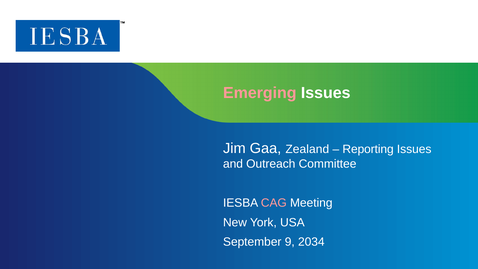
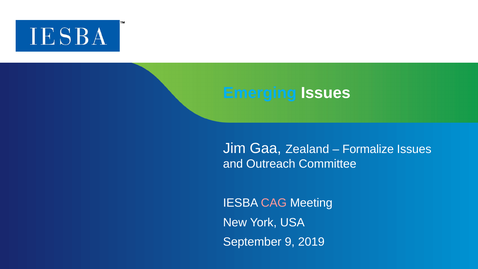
Emerging colour: pink -> light blue
Reporting: Reporting -> Formalize
2034: 2034 -> 2019
